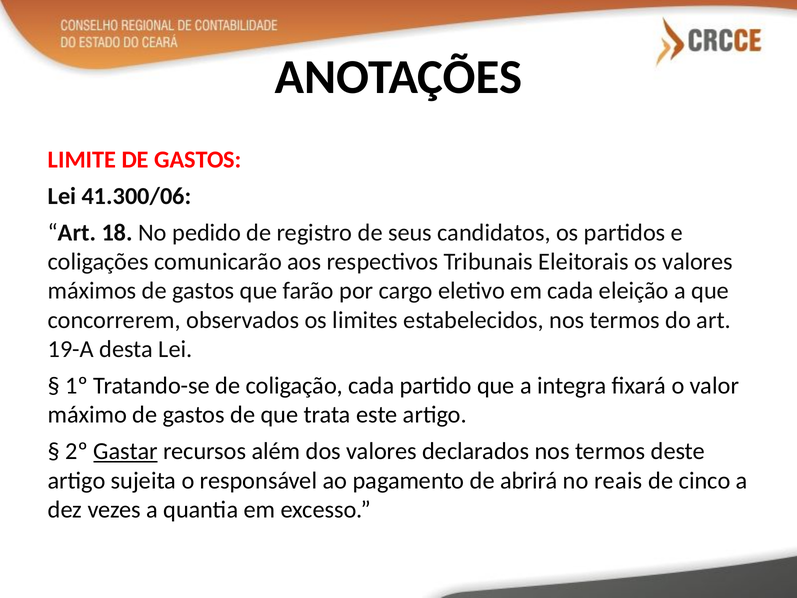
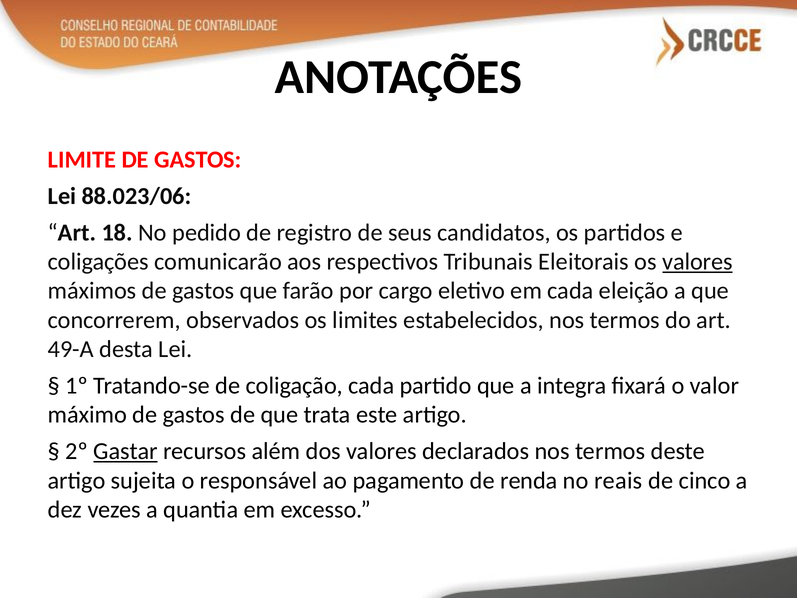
41.300/06: 41.300/06 -> 88.023/06
valores at (697, 262) underline: none -> present
19-A: 19-A -> 49-A
abrirá: abrirá -> renda
